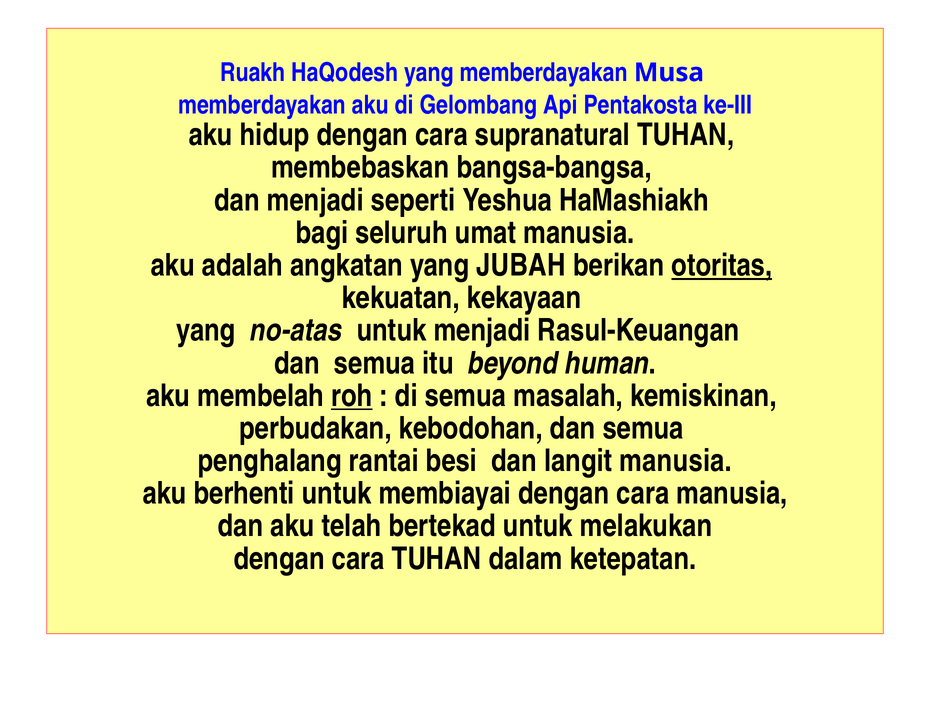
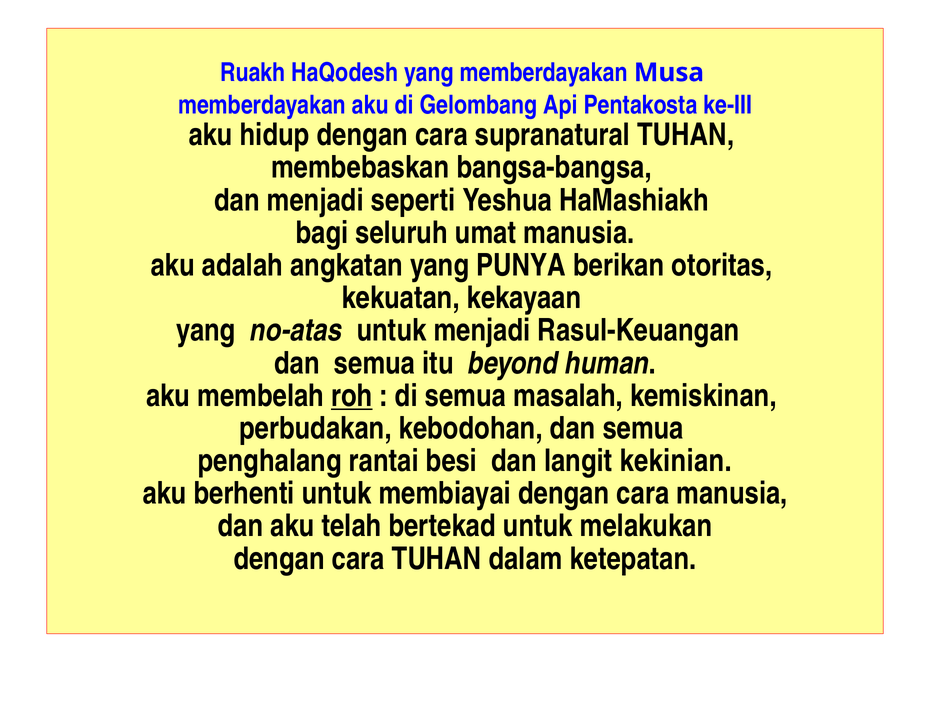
JUBAH: JUBAH -> PUNYA
otoritas underline: present -> none
langit manusia: manusia -> kekinian
